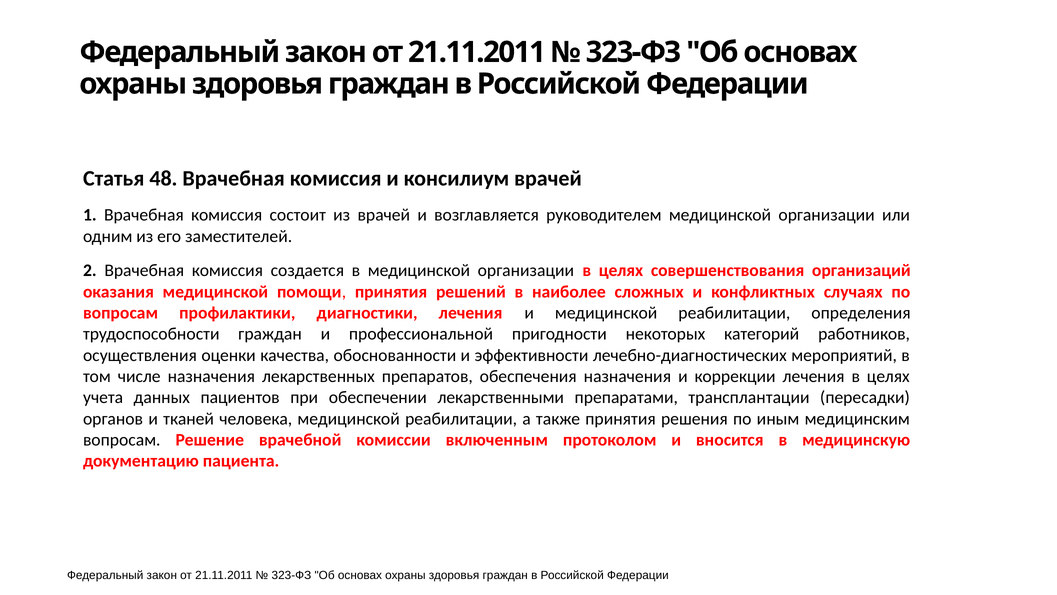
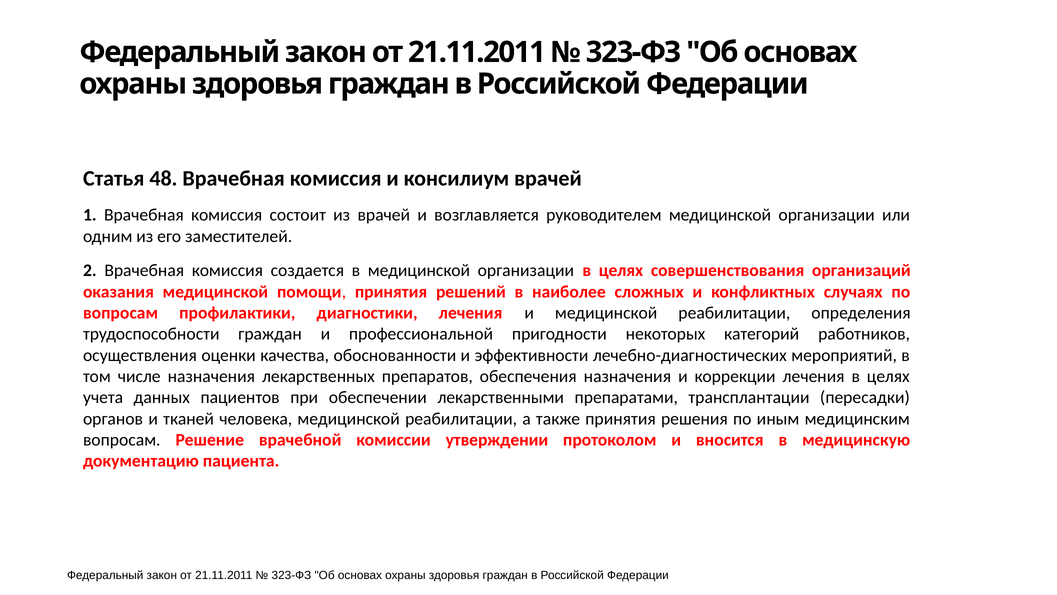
включенным: включенным -> утверждении
